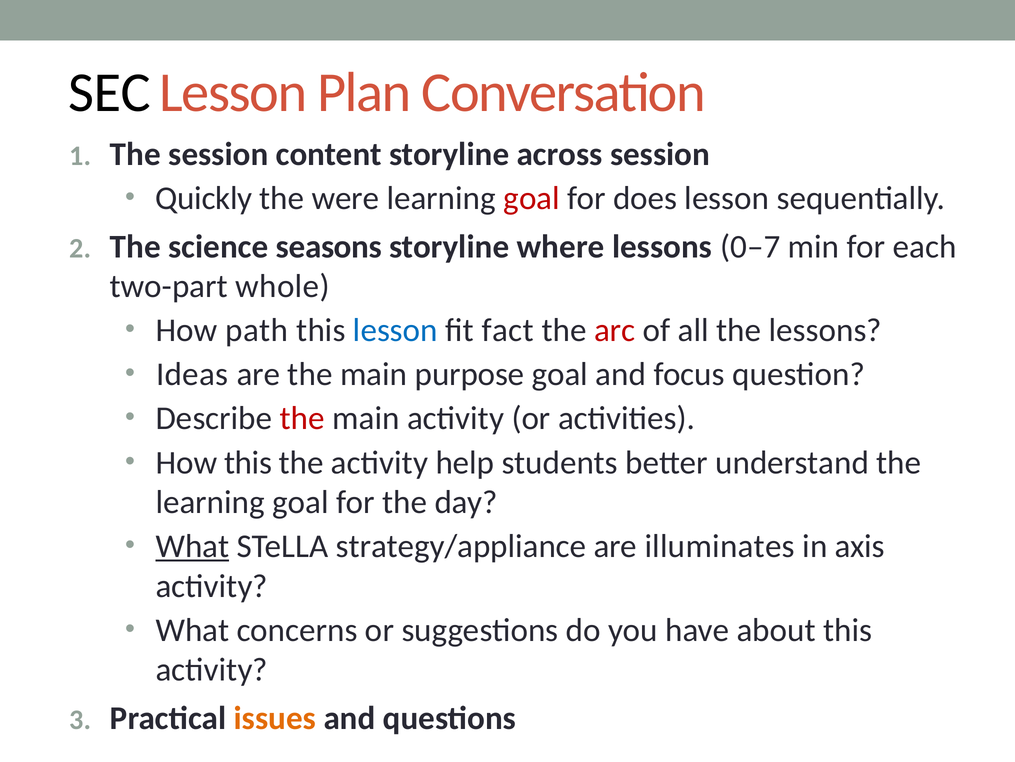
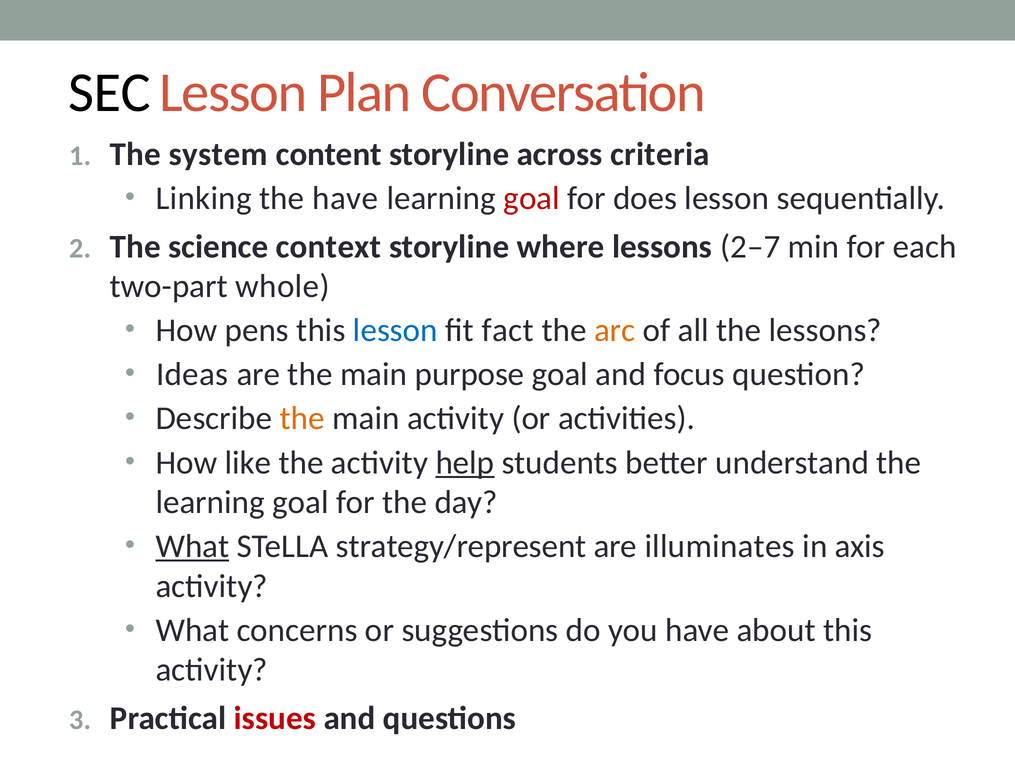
The session: session -> system
across session: session -> criteria
Quickly: Quickly -> Linking
the were: were -> have
seasons: seasons -> context
0–7: 0–7 -> 2–7
path: path -> pens
arc colour: red -> orange
the at (302, 418) colour: red -> orange
How this: this -> like
help underline: none -> present
strategy/appliance: strategy/appliance -> strategy/represent
issues colour: orange -> red
